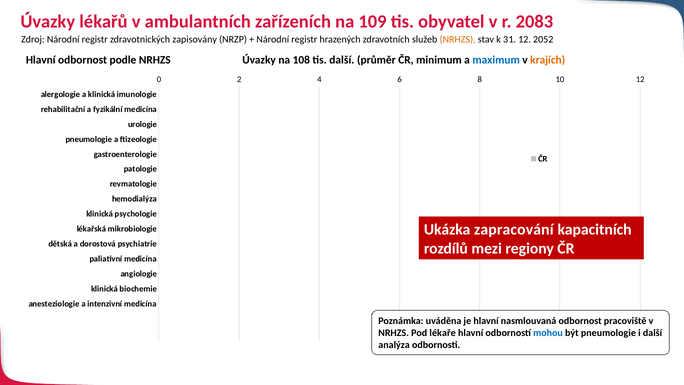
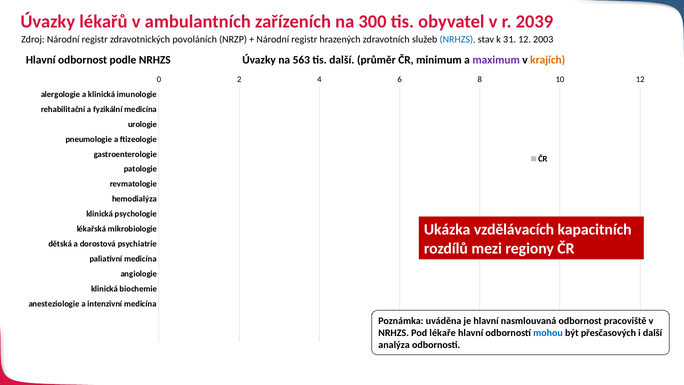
109: 109 -> 300
2083: 2083 -> 2039
zapisovány: zapisovány -> povoláních
NRHZS at (458, 40) colour: orange -> blue
2052: 2052 -> 2003
108: 108 -> 563
maximum colour: blue -> purple
zapracování: zapracování -> vzdělávacích
být pneumologie: pneumologie -> přesčasových
